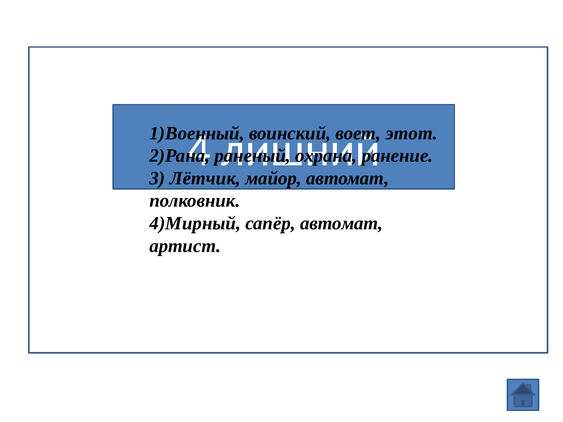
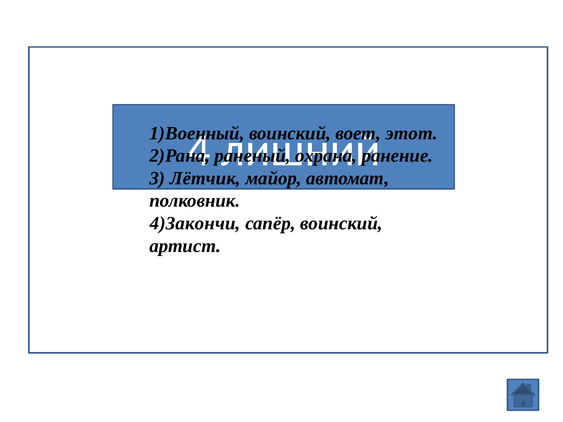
4)Мирный: 4)Мирный -> 4)Закончи
сапёр автомат: автомат -> воинский
